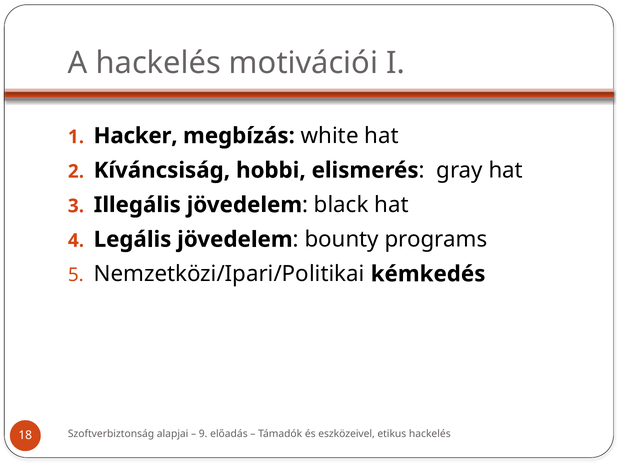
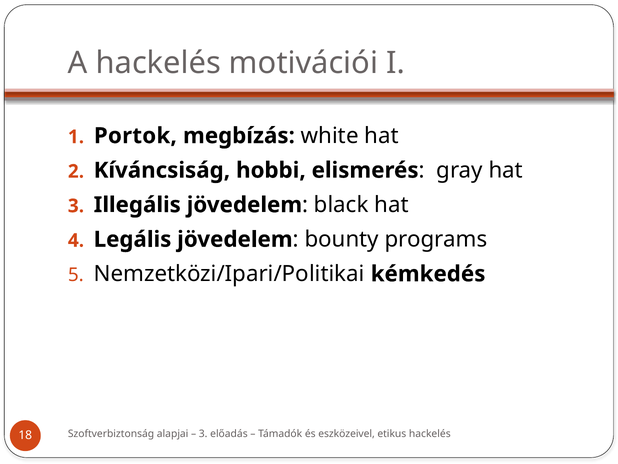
Hacker: Hacker -> Portok
9 at (203, 433): 9 -> 3
